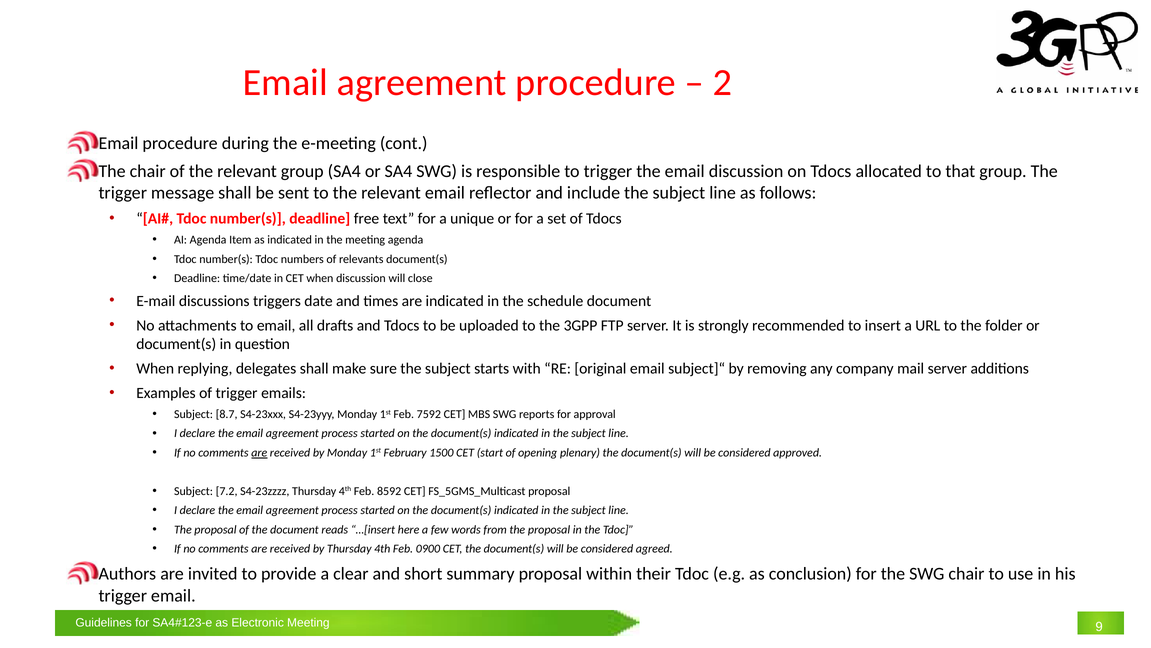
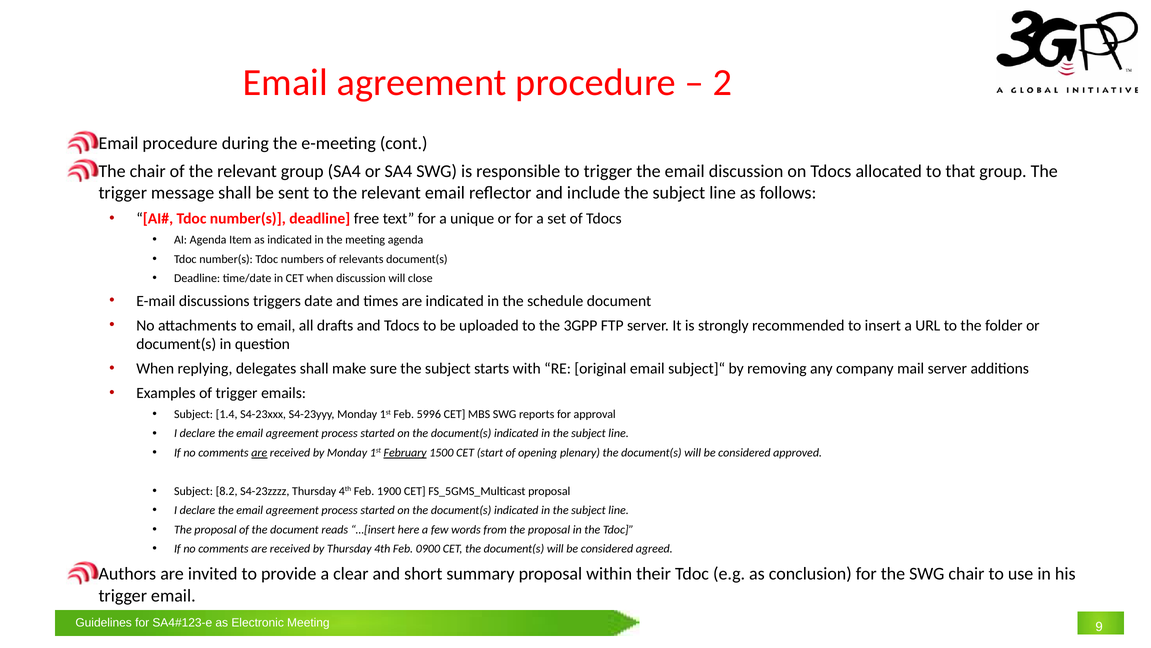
8.7: 8.7 -> 1.4
7592: 7592 -> 5996
February underline: none -> present
7.2: 7.2 -> 8.2
8592: 8592 -> 1900
